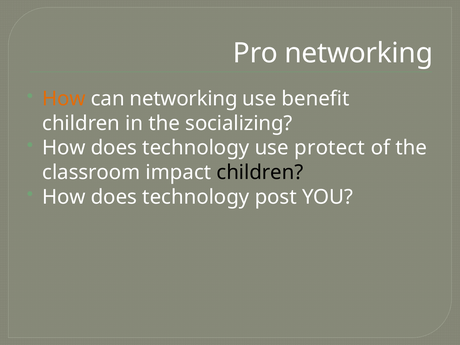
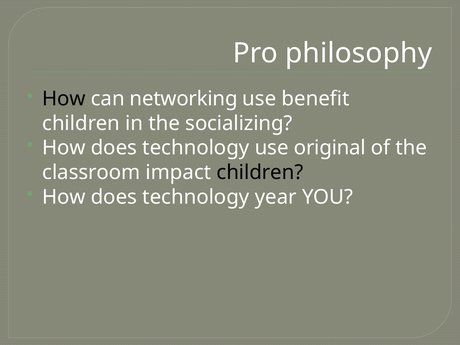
Pro networking: networking -> philosophy
How at (64, 99) colour: orange -> black
protect: protect -> original
post: post -> year
